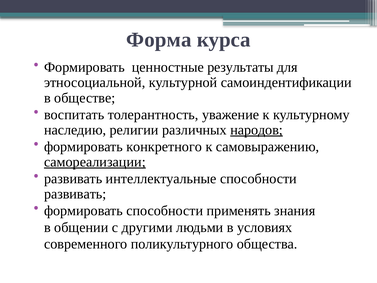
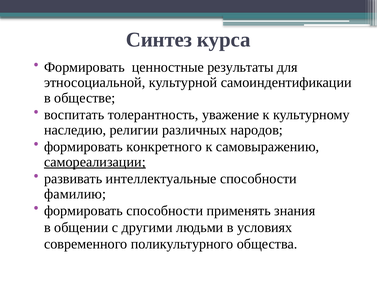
Форма: Форма -> Синтез
народов underline: present -> none
развивать at (75, 194): развивать -> фамилию
